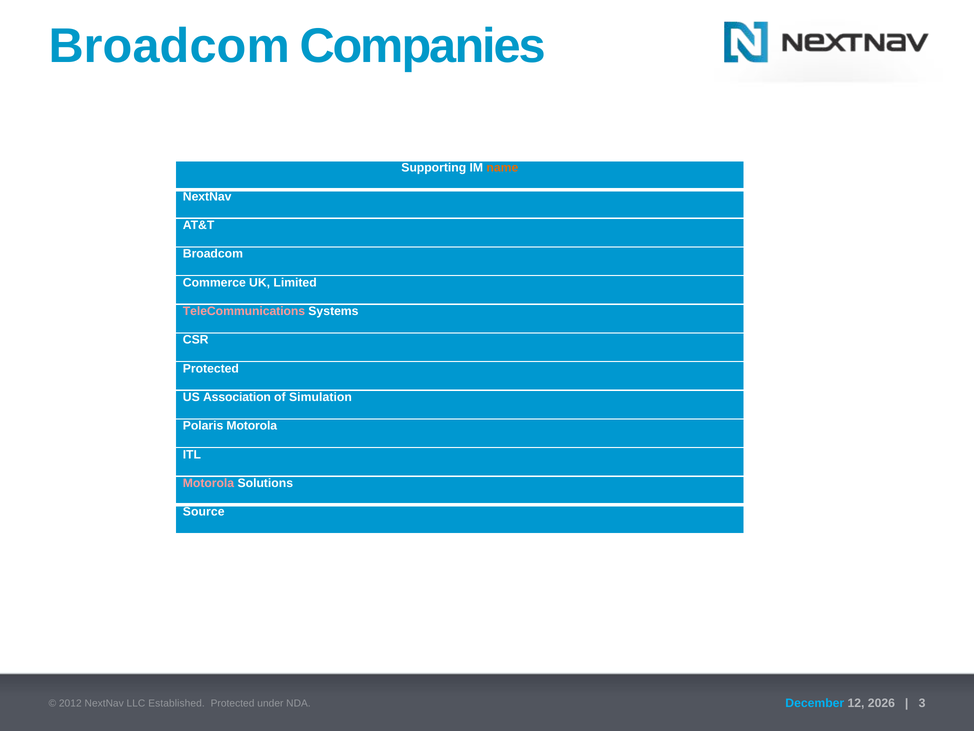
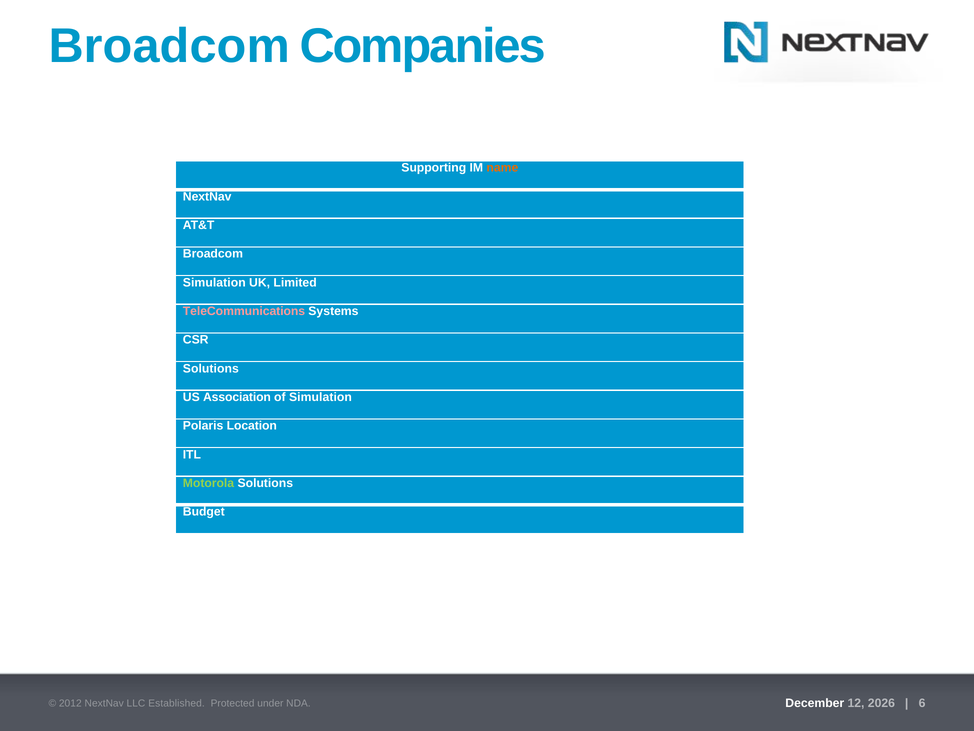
Commerce at (214, 282): Commerce -> Simulation
Protected at (211, 368): Protected -> Solutions
Polaris Motorola: Motorola -> Location
Motorola at (208, 483) colour: pink -> light green
Source: Source -> Budget
December colour: light blue -> white
3: 3 -> 6
